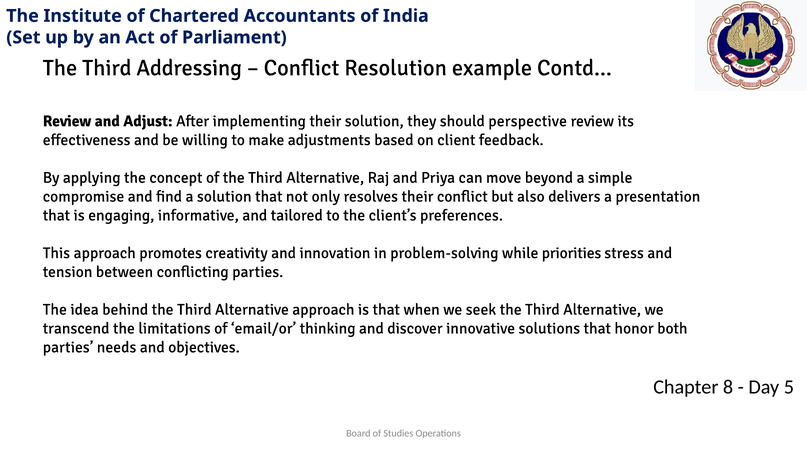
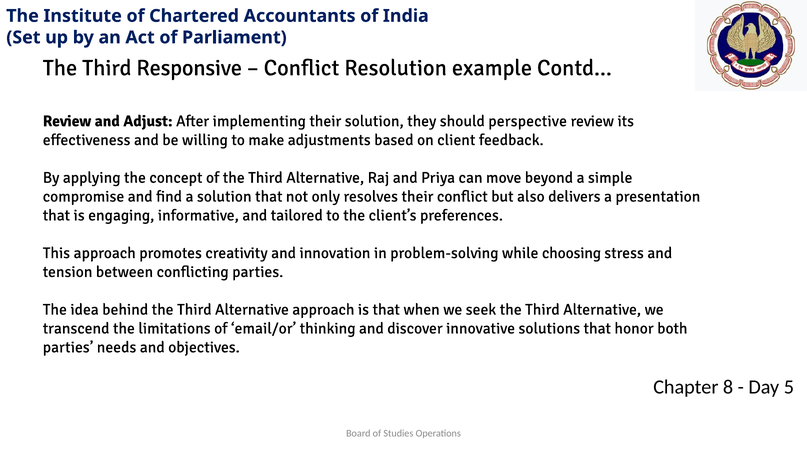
Addressing: Addressing -> Responsive
priorities: priorities -> choosing
